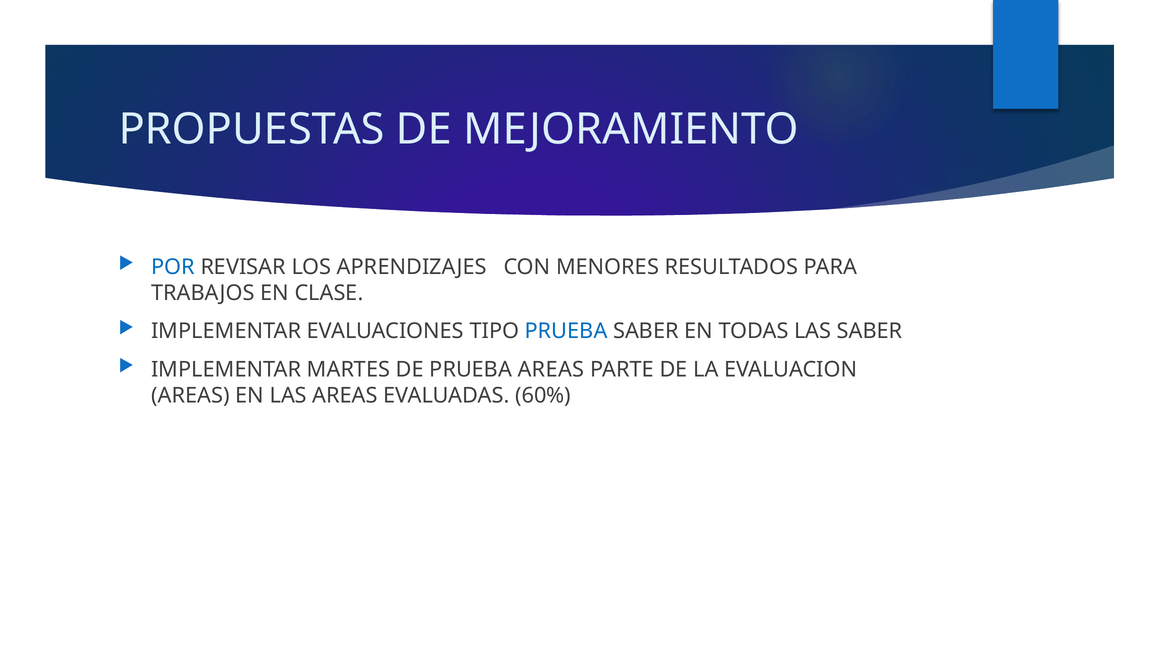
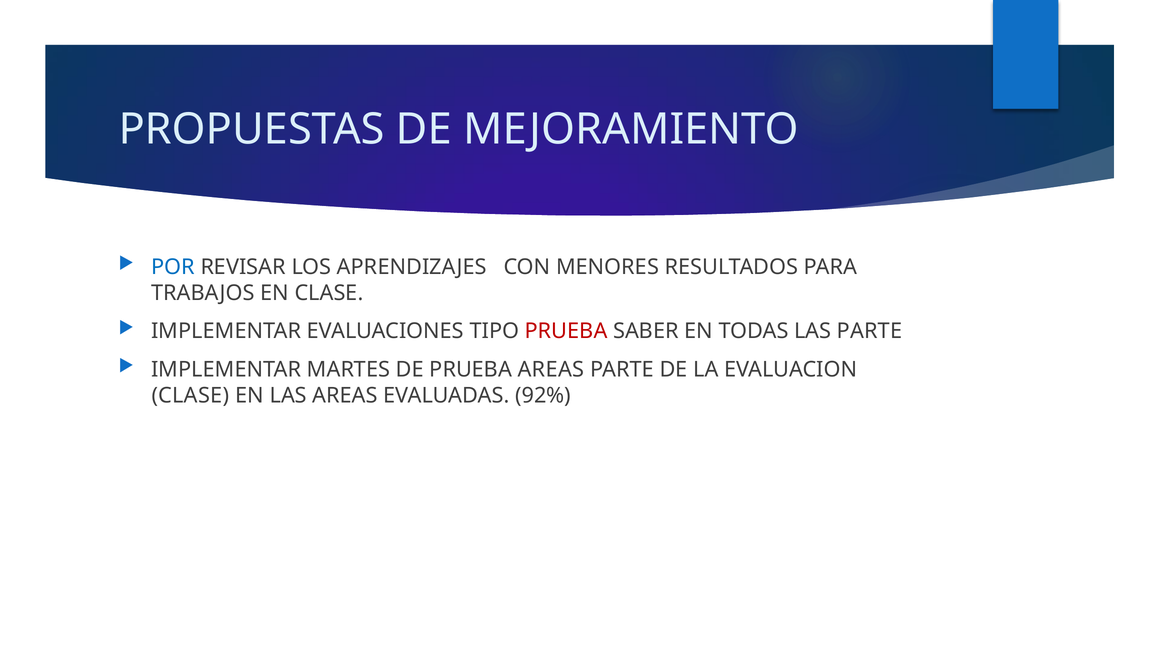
PRUEBA at (566, 331) colour: blue -> red
LAS SABER: SABER -> PARTE
AREAS at (190, 395): AREAS -> CLASE
60%: 60% -> 92%
